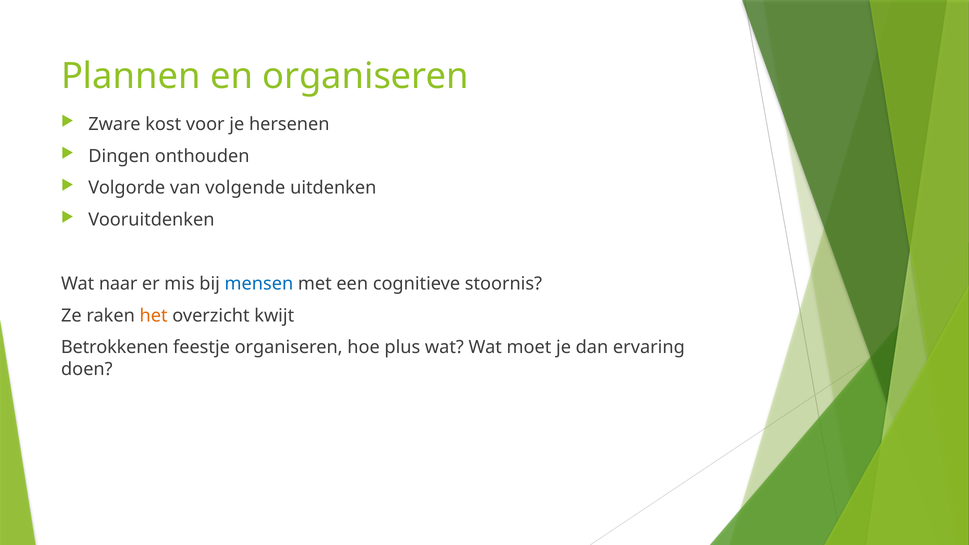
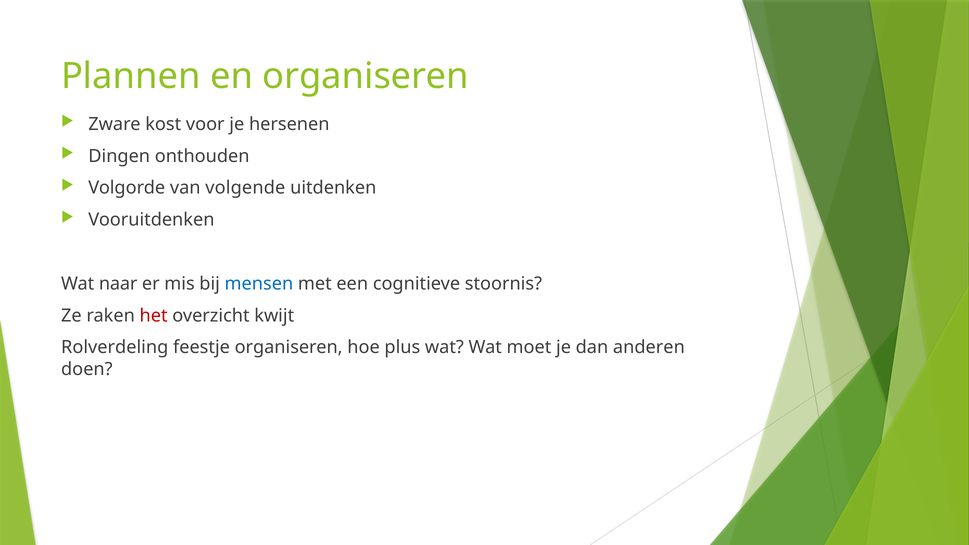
het colour: orange -> red
Betrokkenen: Betrokkenen -> Rolverdeling
ervaring: ervaring -> anderen
